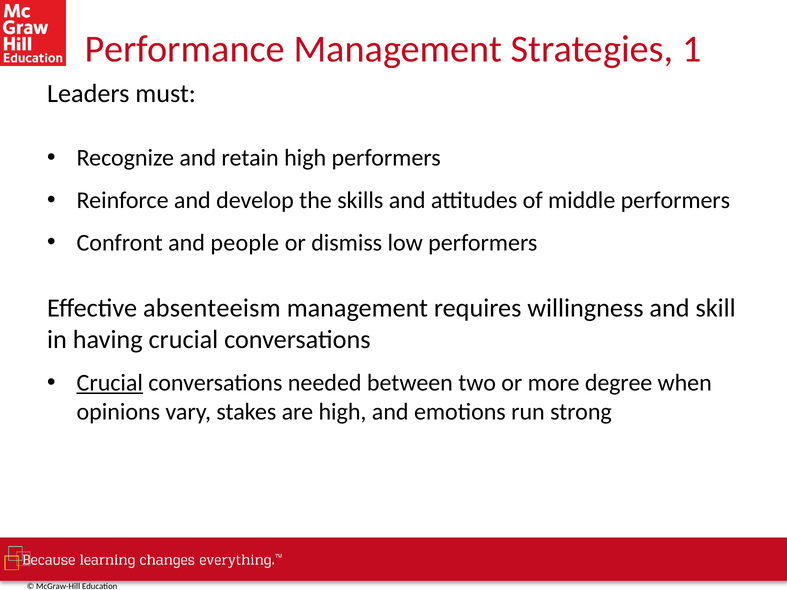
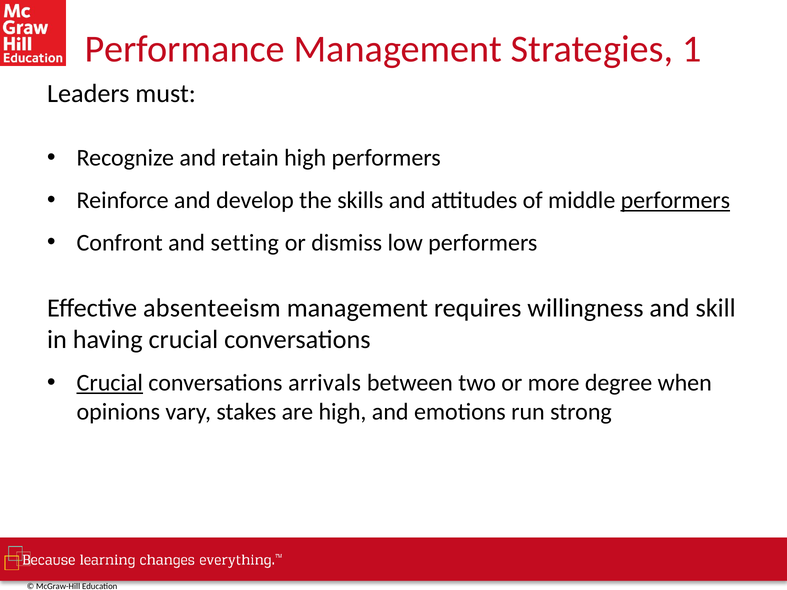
performers at (675, 200) underline: none -> present
people: people -> setting
needed: needed -> arrivals
